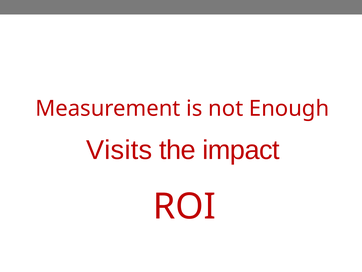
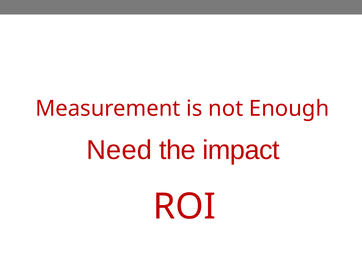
Visits: Visits -> Need
